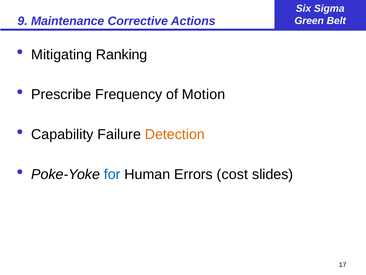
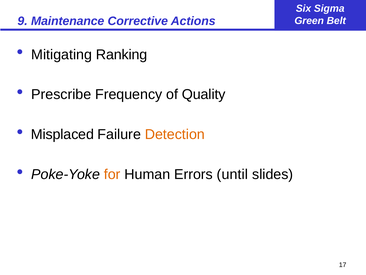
Motion: Motion -> Quality
Capability: Capability -> Misplaced
for colour: blue -> orange
cost: cost -> until
